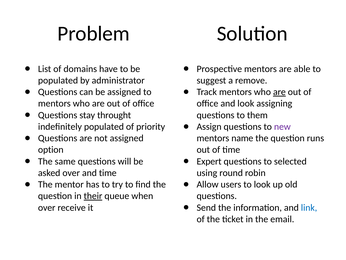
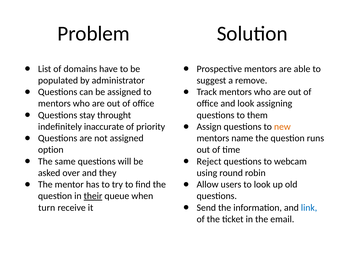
are at (279, 92) underline: present -> none
new colour: purple -> orange
indefinitely populated: populated -> inaccurate
Expert: Expert -> Reject
selected: selected -> webcam
and time: time -> they
over at (47, 207): over -> turn
